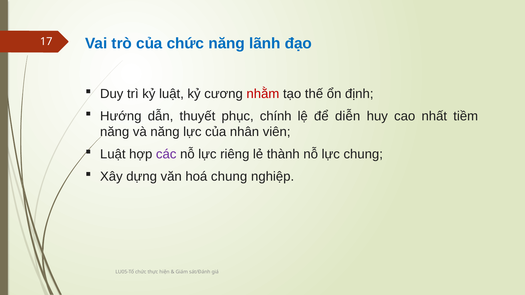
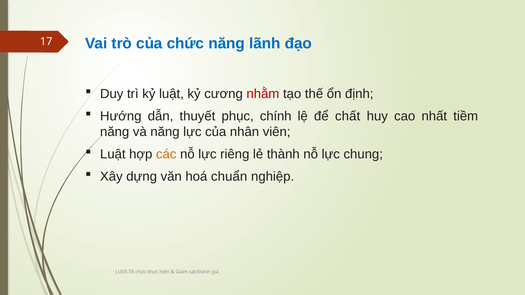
diễn: diễn -> chất
các colour: purple -> orange
hoá chung: chung -> chuẩn
